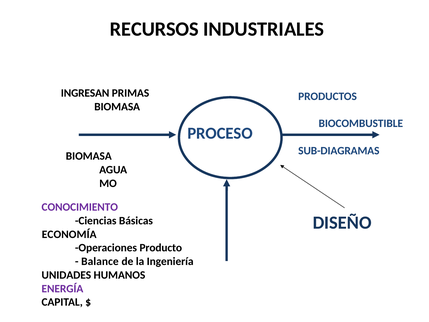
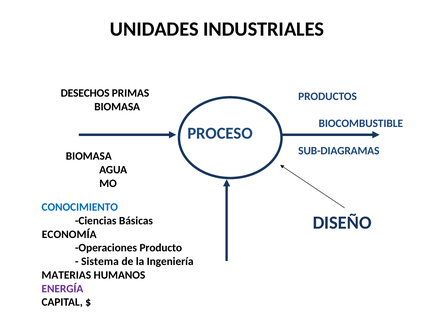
RECURSOS: RECURSOS -> UNIDADES
INGRESAN: INGRESAN -> DESECHOS
CONOCIMIENTO colour: purple -> blue
Balance: Balance -> Sistema
UNIDADES: UNIDADES -> MATERIAS
